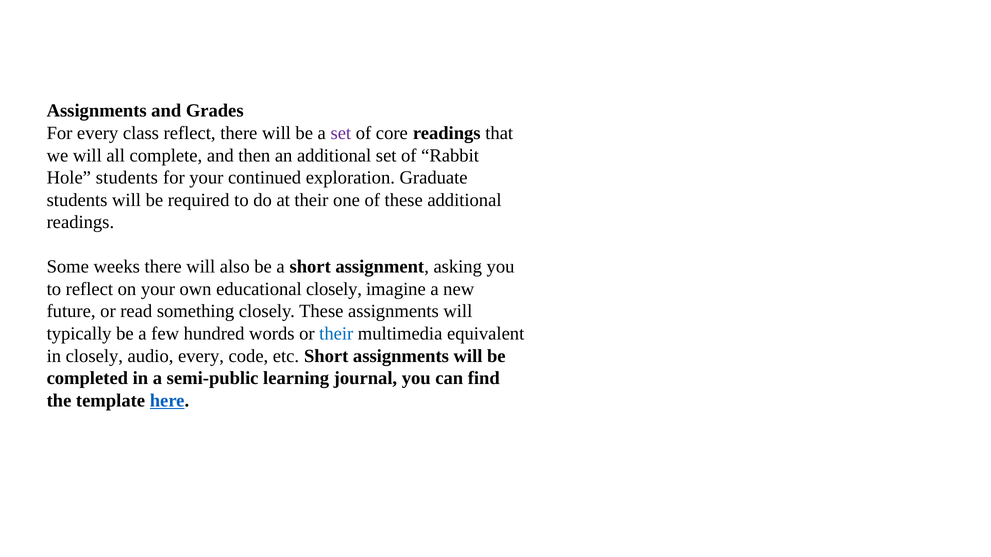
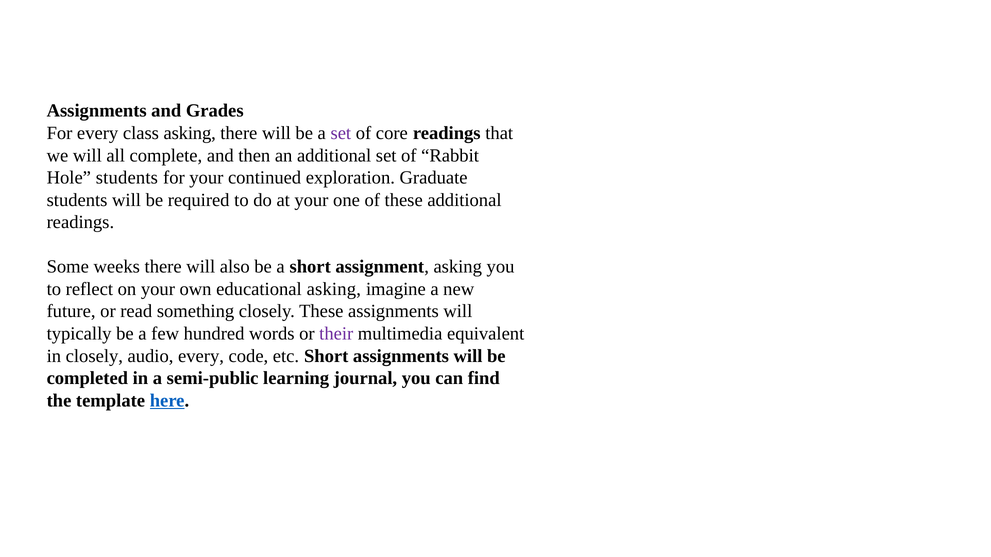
class reflect: reflect -> asking
at their: their -> your
educational closely: closely -> asking
their at (336, 334) colour: blue -> purple
